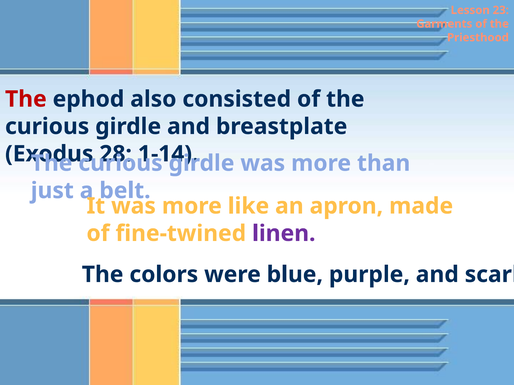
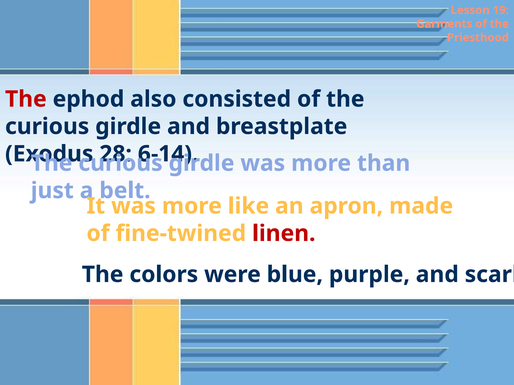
23: 23 -> 19
1-14: 1-14 -> 6-14
linen colour: purple -> red
